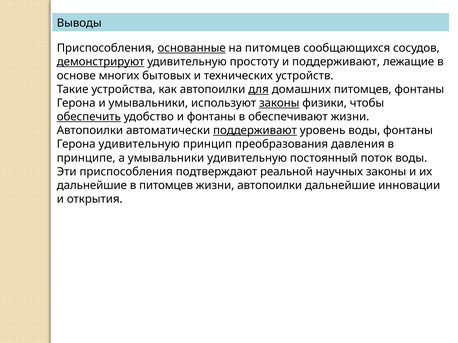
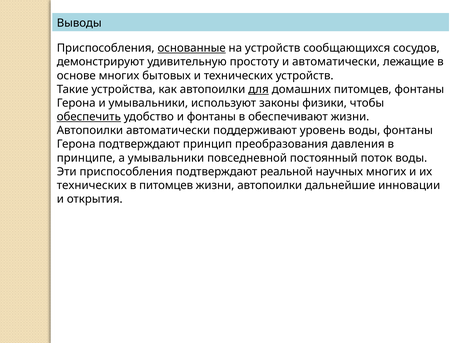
на питомцев: питомцев -> устройств
демонстрируют underline: present -> none
и поддерживают: поддерживают -> автоматически
законы at (279, 103) underline: present -> none
поддерживают at (255, 131) underline: present -> none
Герона удивительную: удивительную -> подтверждают
умывальники удивительную: удивительную -> повседневной
научных законы: законы -> многих
дальнейшие at (92, 186): дальнейшие -> технических
